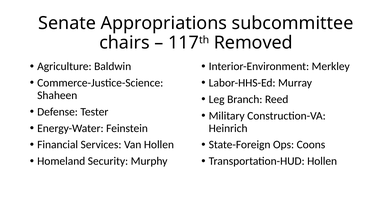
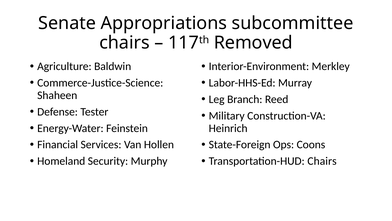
Transportation-HUD Hollen: Hollen -> Chairs
